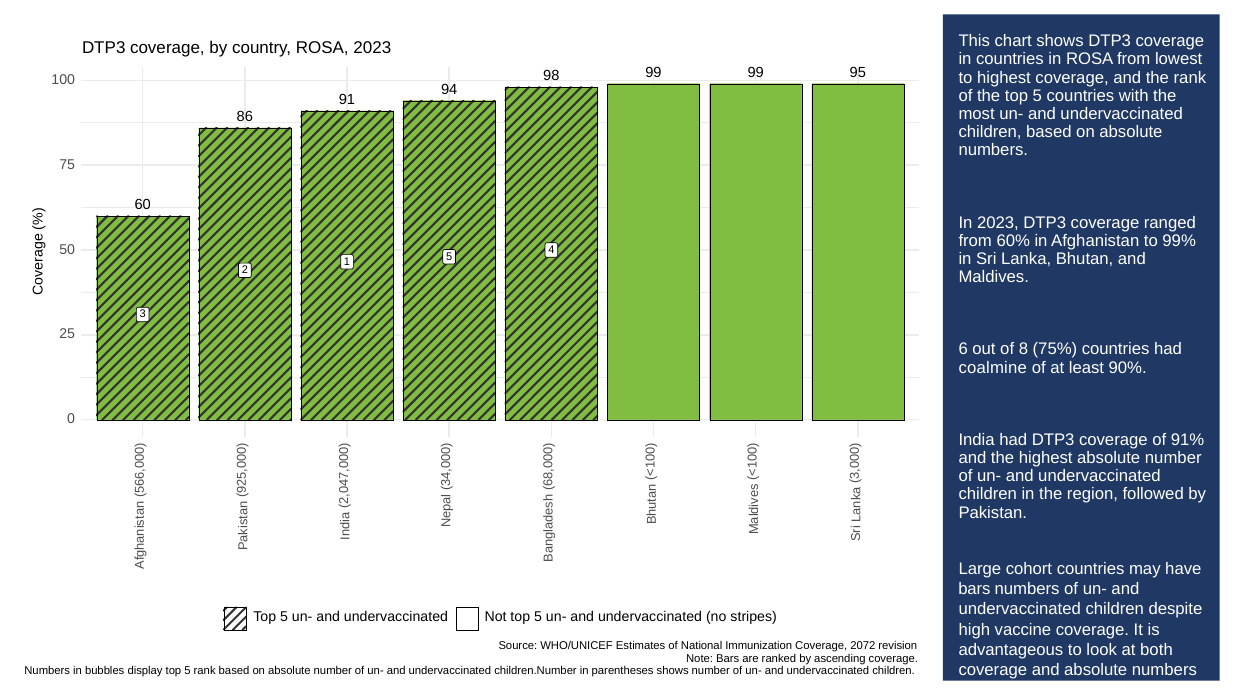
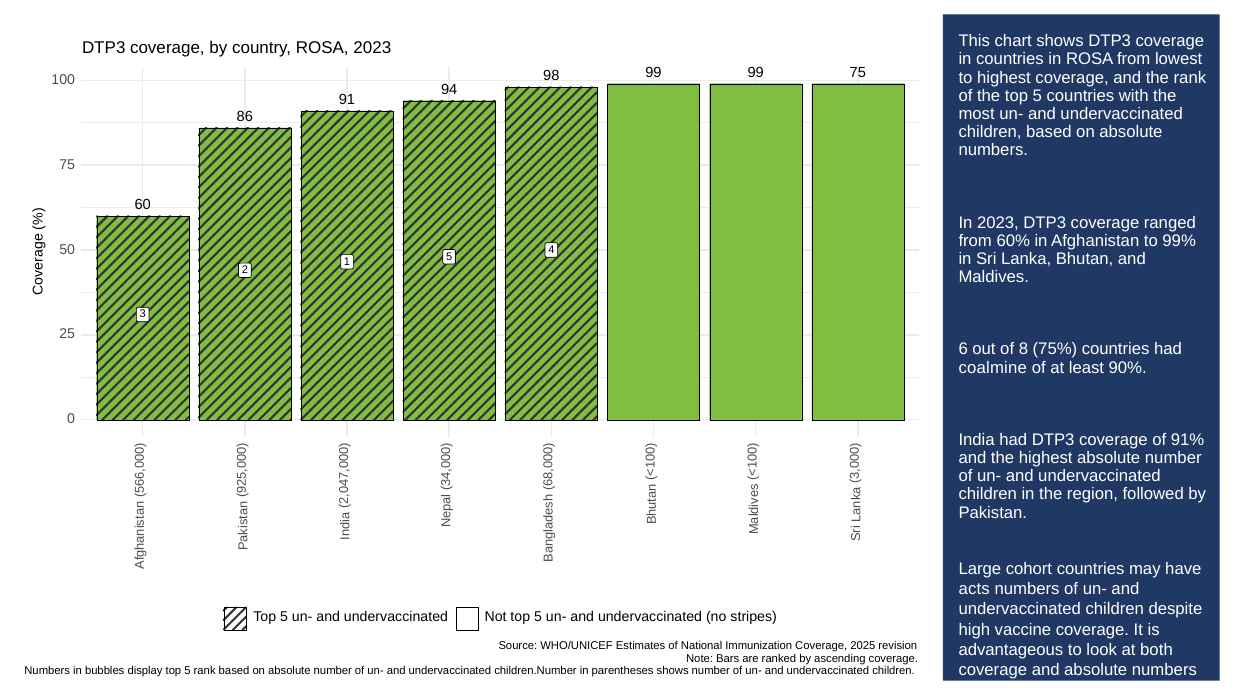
98 95: 95 -> 75
bars at (974, 589): bars -> acts
2072: 2072 -> 2025
